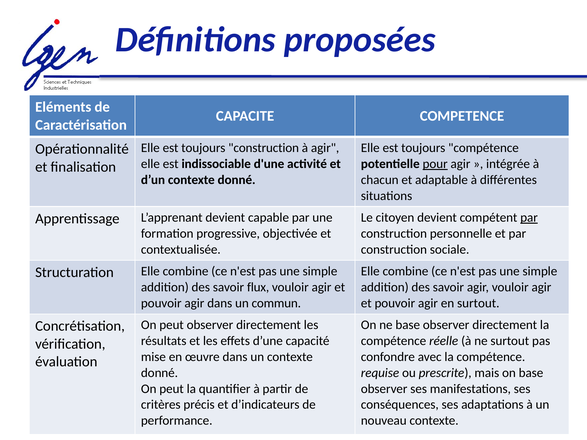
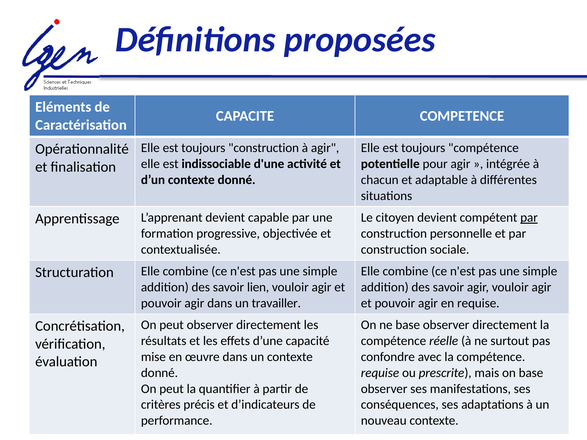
pour underline: present -> none
flux: flux -> lien
commun: commun -> travailler
en surtout: surtout -> requise
